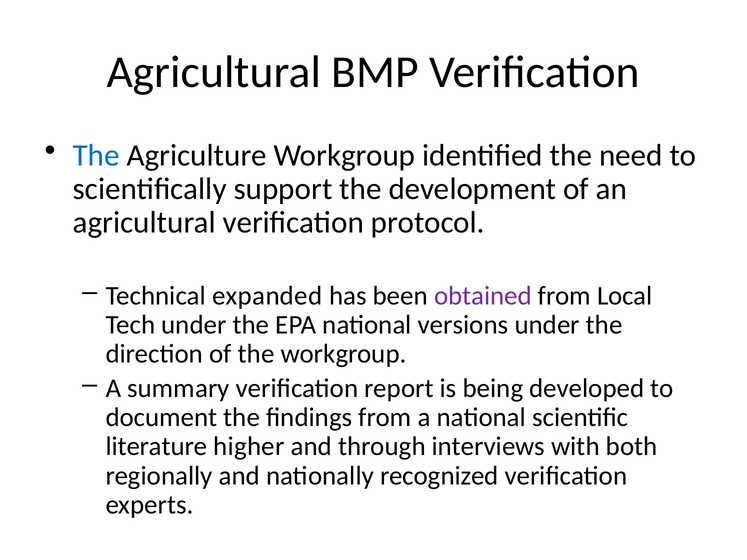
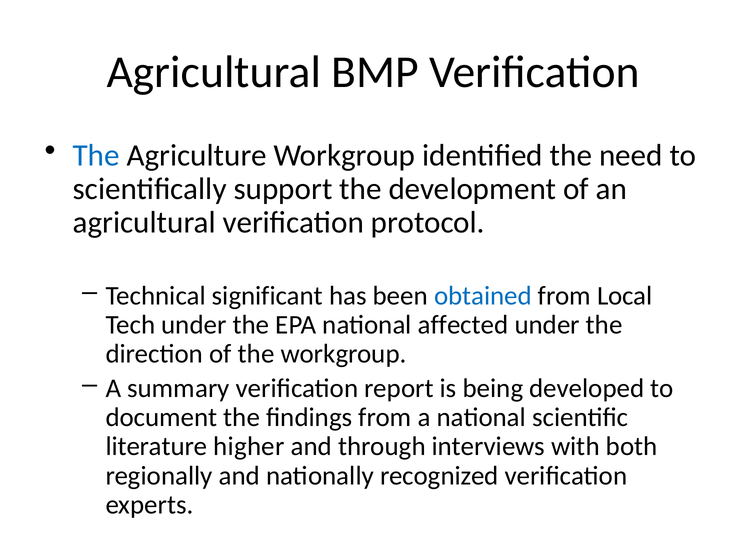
expanded: expanded -> significant
obtained colour: purple -> blue
versions: versions -> affected
